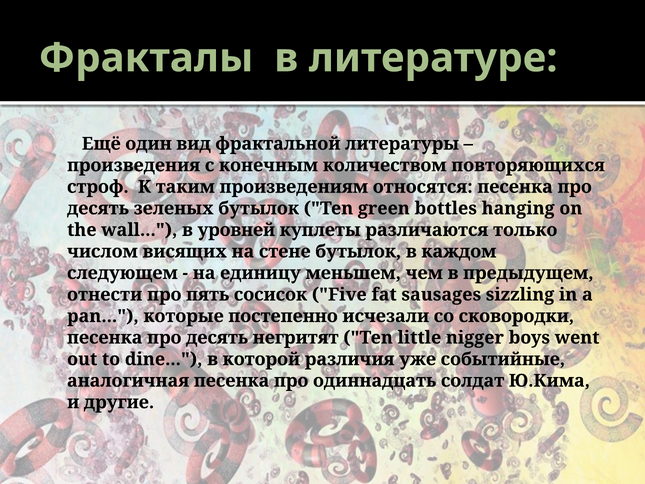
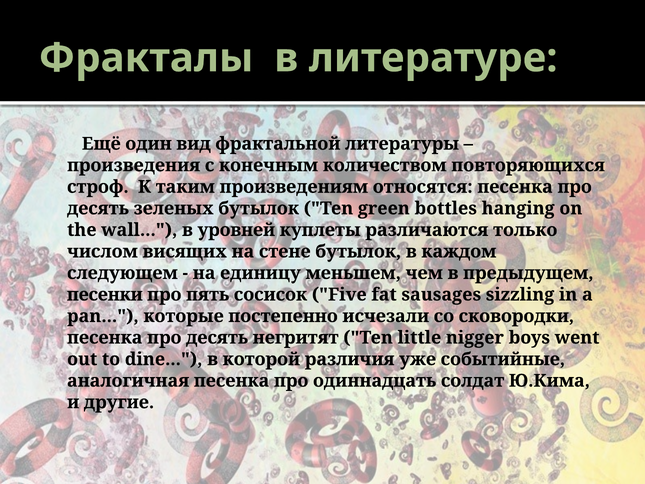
отнести: отнести -> песенки
